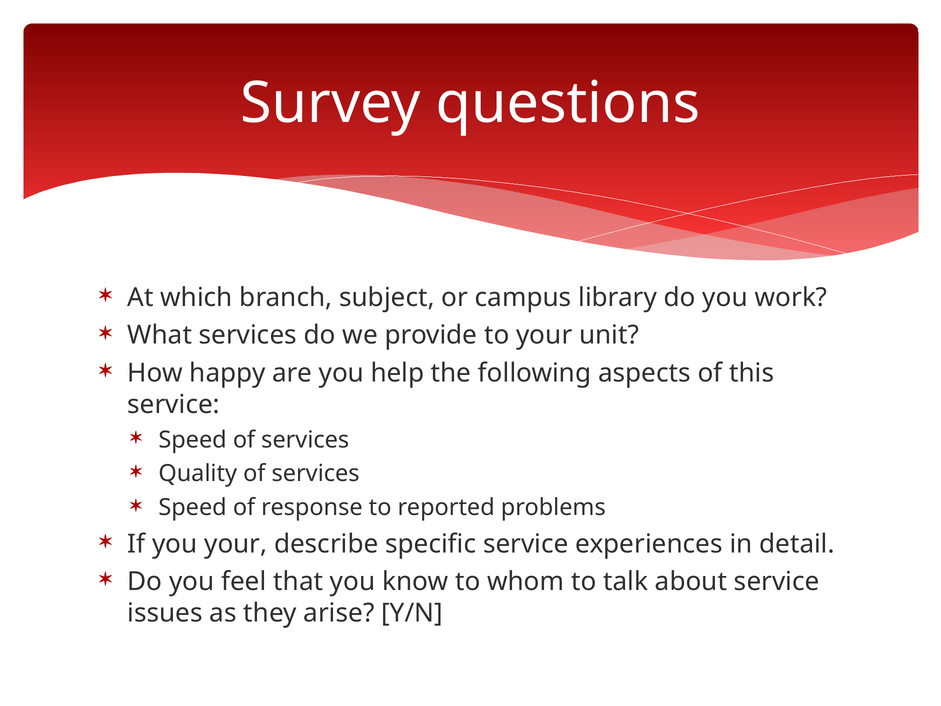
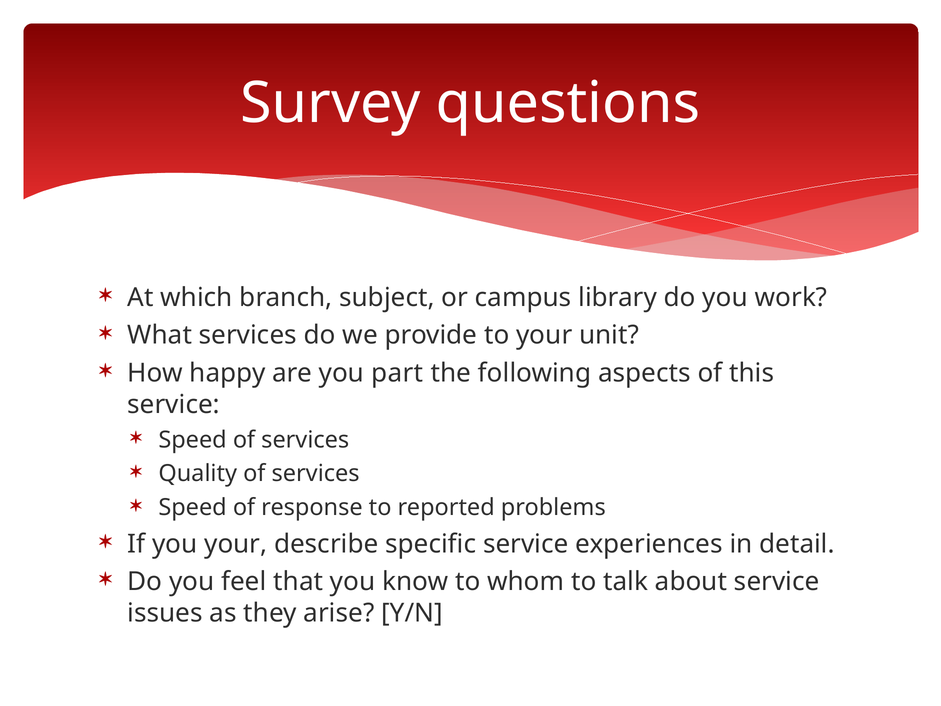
help: help -> part
